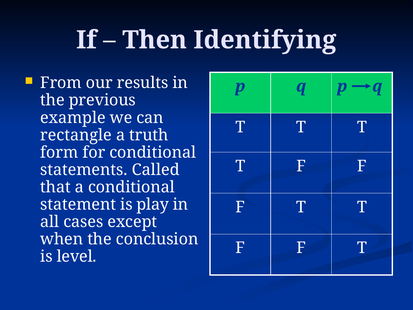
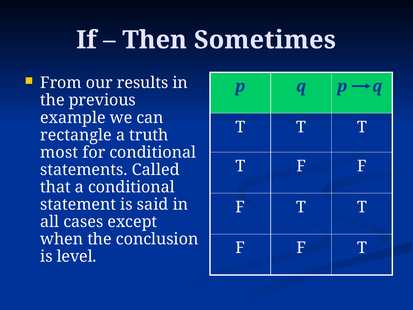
Identifying: Identifying -> Sometimes
form: form -> most
play: play -> said
